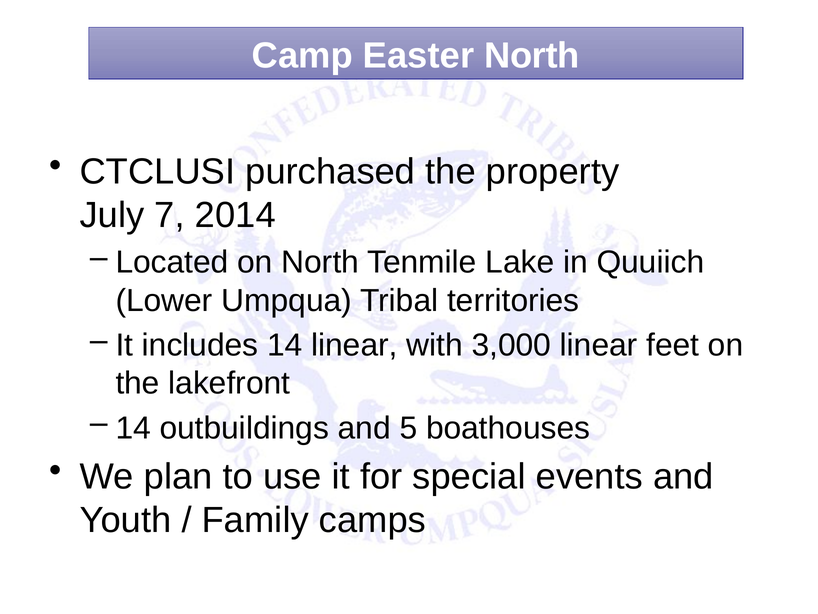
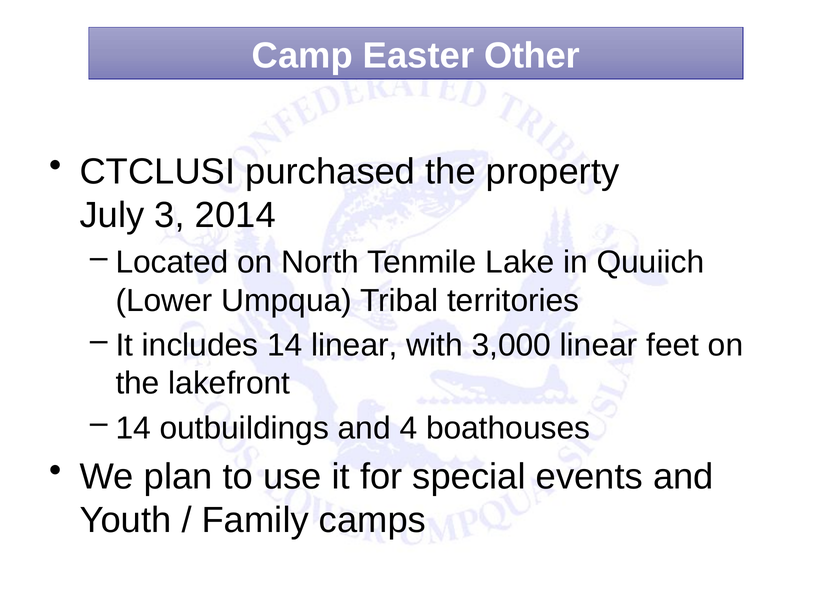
Easter North: North -> Other
7: 7 -> 3
5: 5 -> 4
